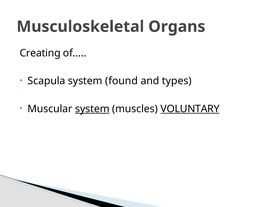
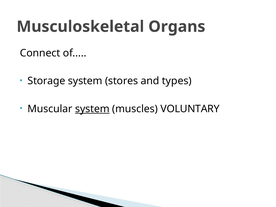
Creating: Creating -> Connect
Scapula: Scapula -> Storage
found: found -> stores
VOLUNTARY underline: present -> none
